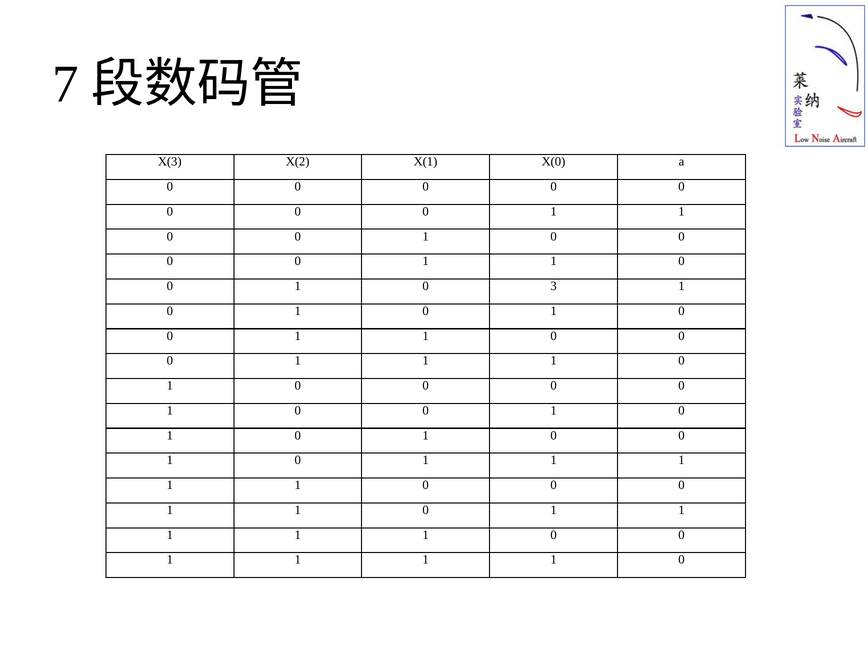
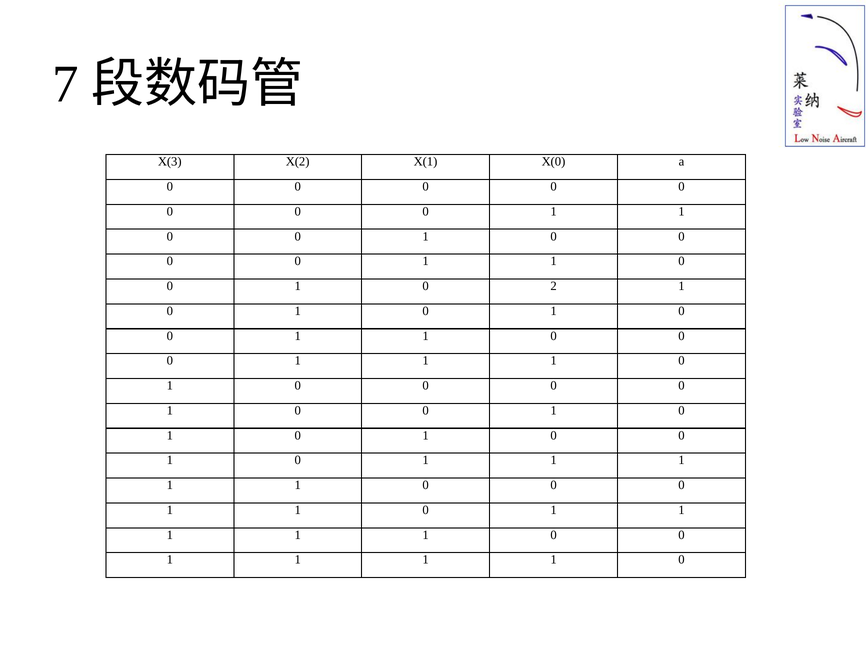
3: 3 -> 2
